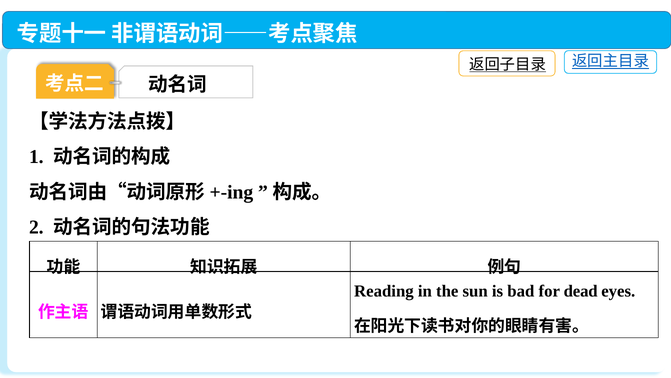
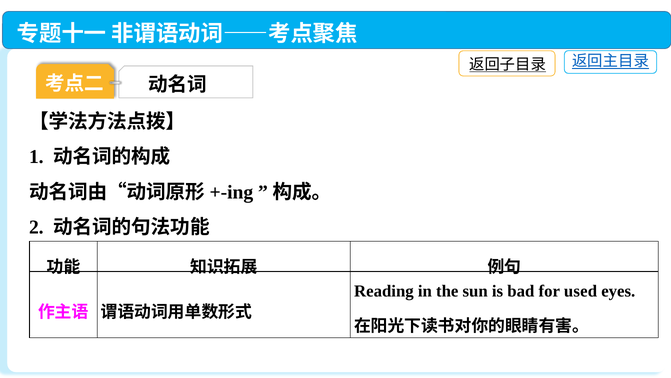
dead: dead -> used
